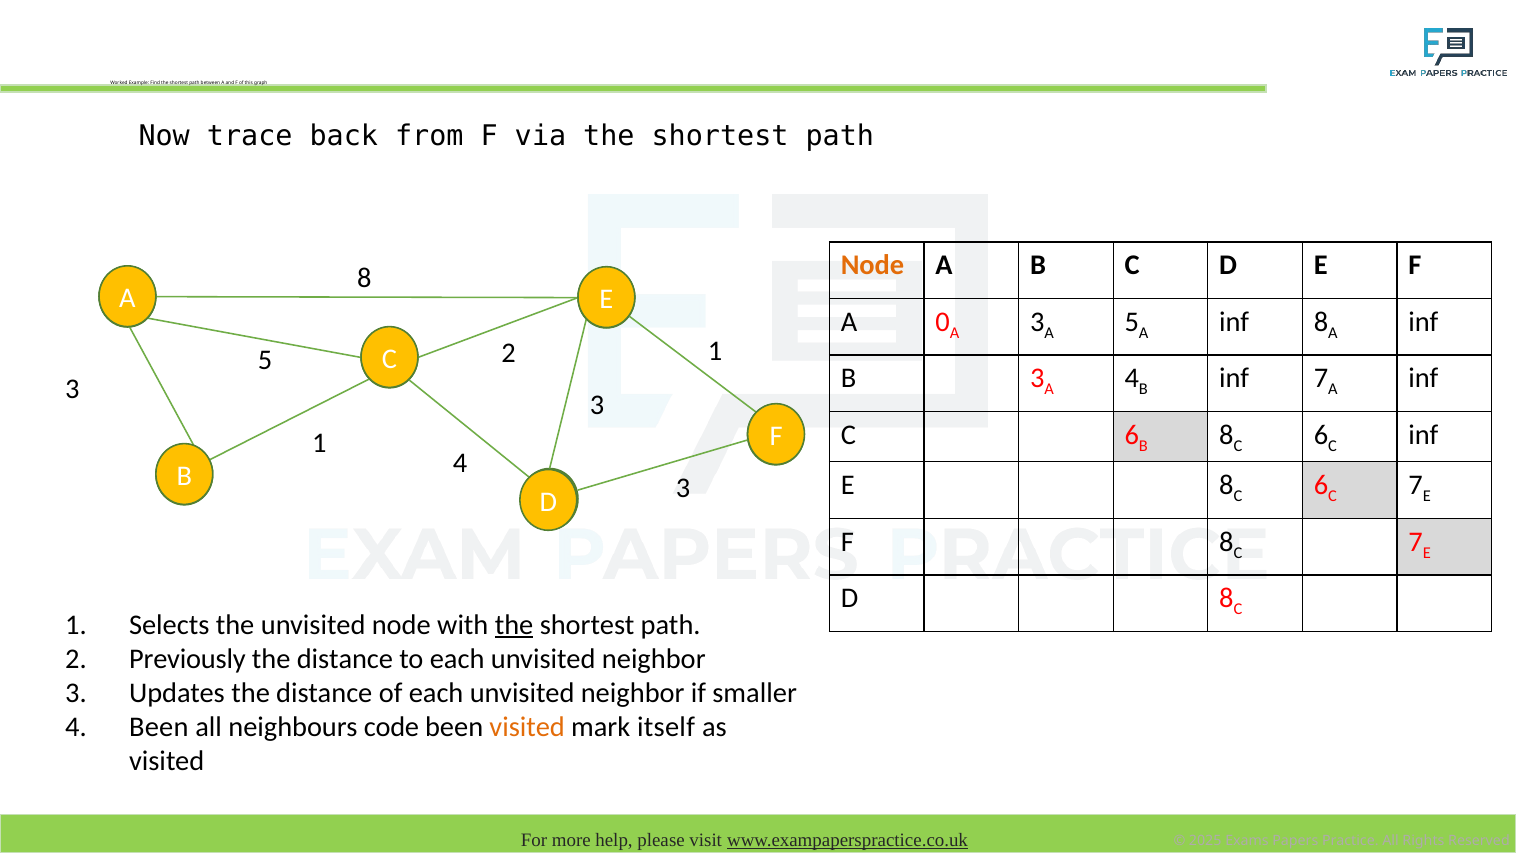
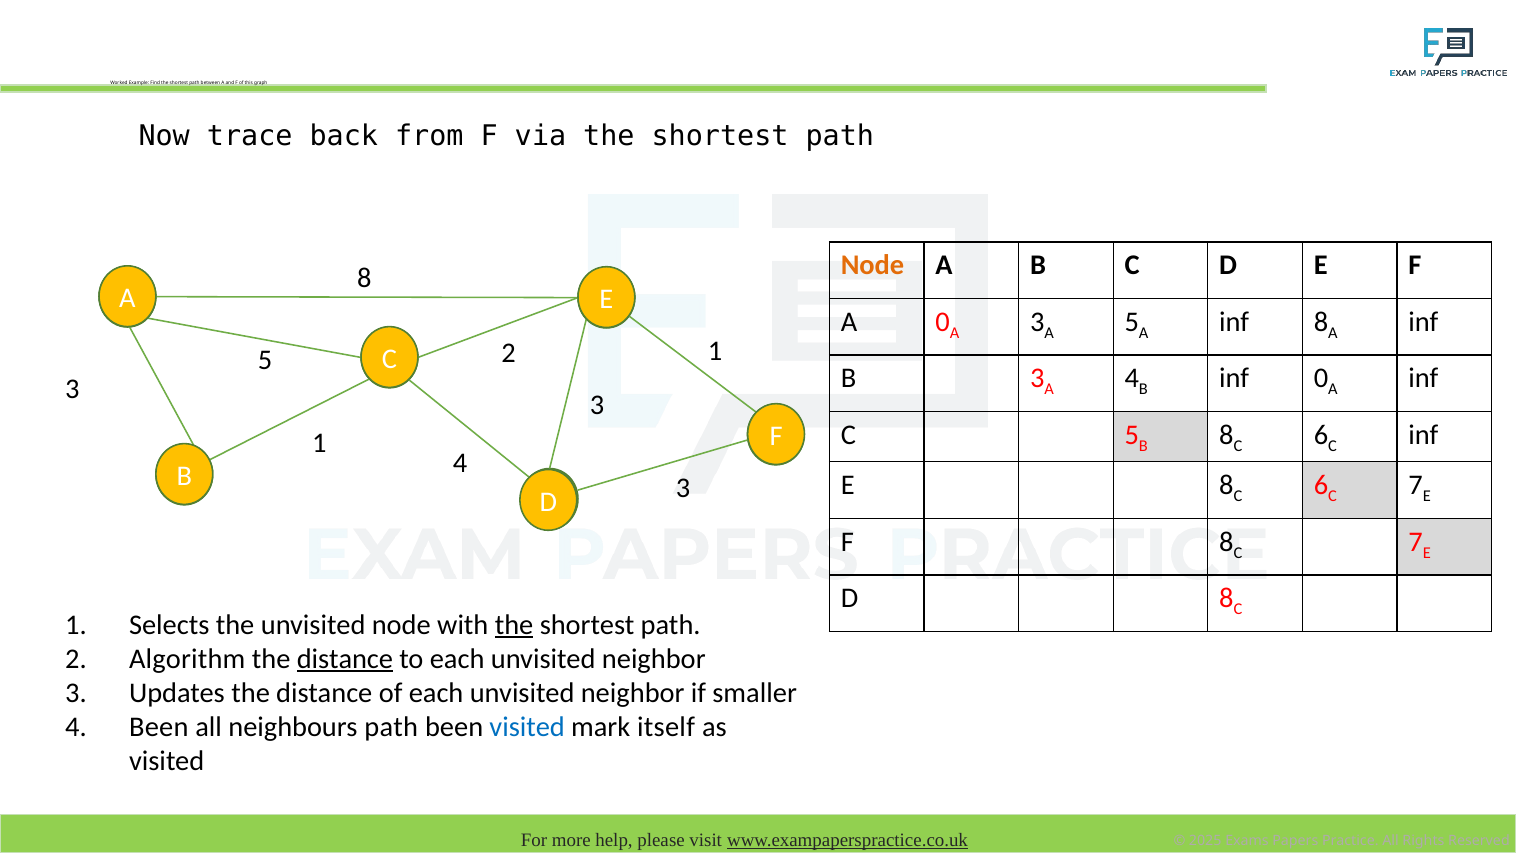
inf 7: 7 -> 0
6 at (1132, 435): 6 -> 5
Previously: Previously -> Algorithm
distance at (345, 659) underline: none -> present
neighbours code: code -> path
visited at (527, 727) colour: orange -> blue
